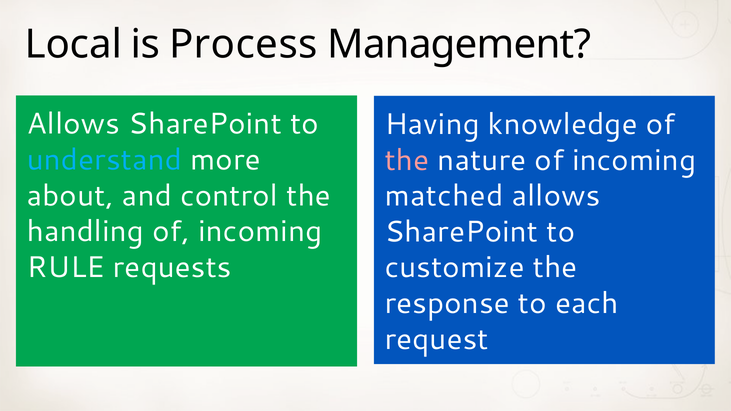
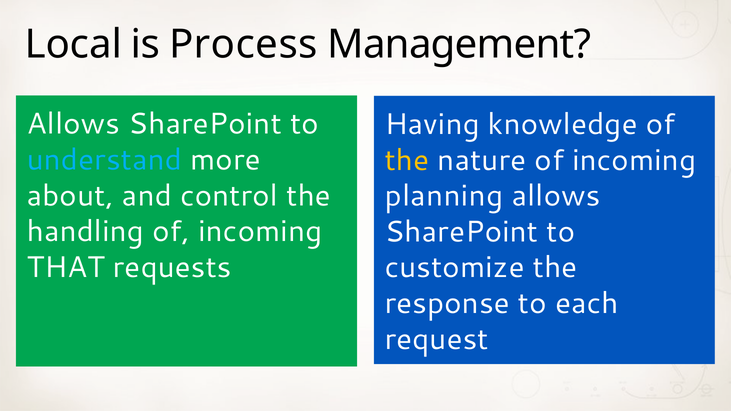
the at (407, 160) colour: pink -> yellow
matched: matched -> planning
RULE: RULE -> THAT
